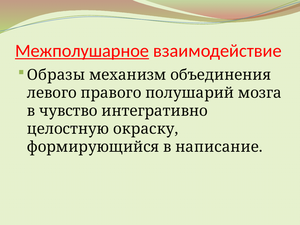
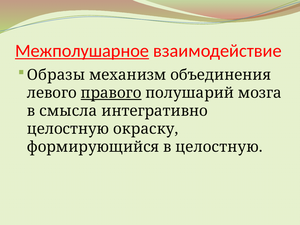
правого underline: none -> present
чувство: чувство -> смысла
в написание: написание -> целостную
